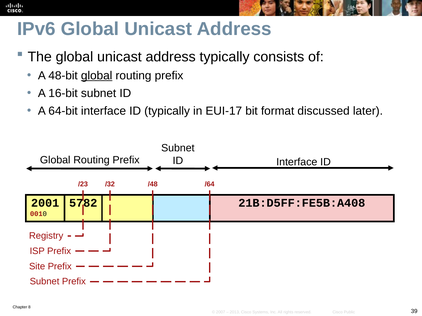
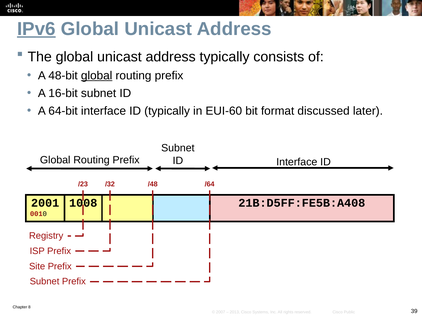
IPv6 underline: none -> present
EUI-17: EUI-17 -> EUI-60
5782: 5782 -> 1008
